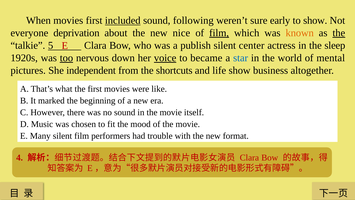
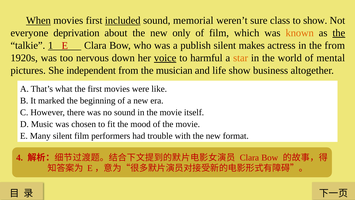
When underline: none -> present
following: following -> memorial
early: early -> class
nice: nice -> only
film at (219, 33) underline: present -> none
5: 5 -> 1
center: center -> makes
the sleep: sleep -> from
too underline: present -> none
became: became -> harmful
star colour: blue -> orange
shortcuts: shortcuts -> musician
